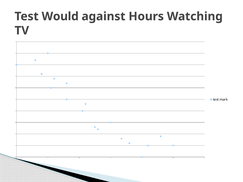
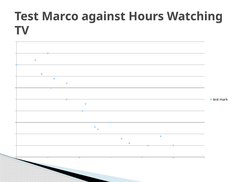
Would: Would -> Marco
